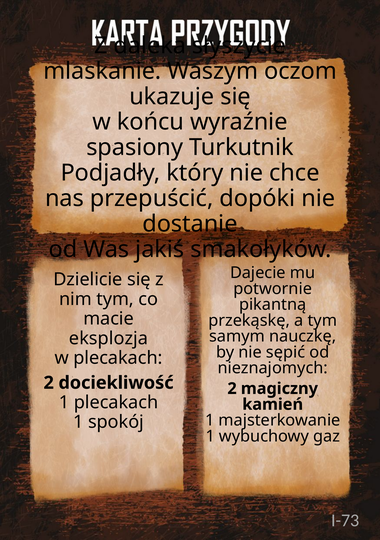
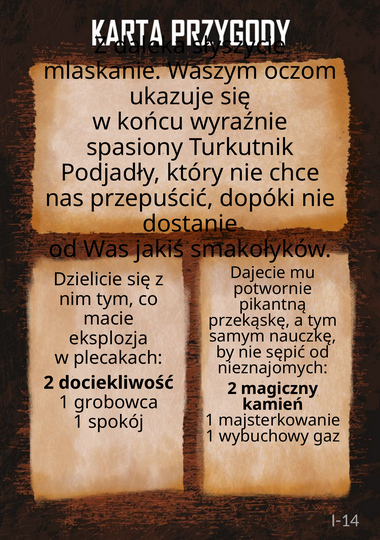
1 plecakach: plecakach -> grobowca
I-73: I-73 -> I-14
